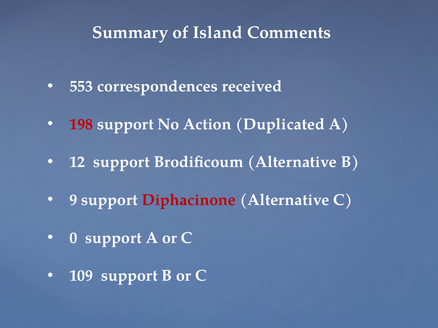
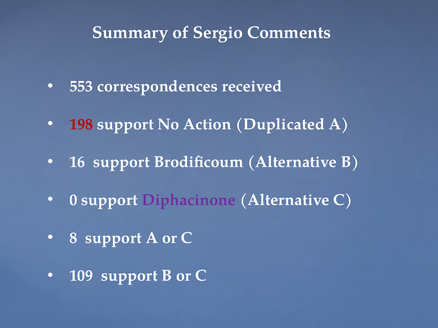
Island: Island -> Sergio
12: 12 -> 16
9: 9 -> 0
Diphacinone colour: red -> purple
0: 0 -> 8
